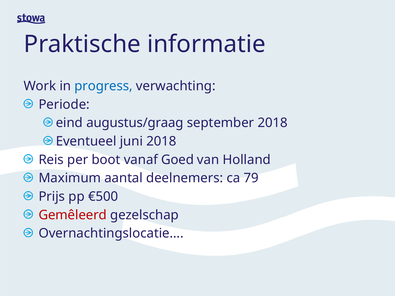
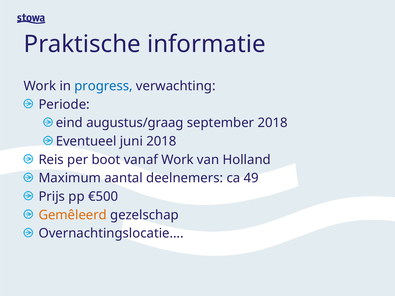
vanaf Goed: Goed -> Work
79: 79 -> 49
Gemêleerd colour: red -> orange
